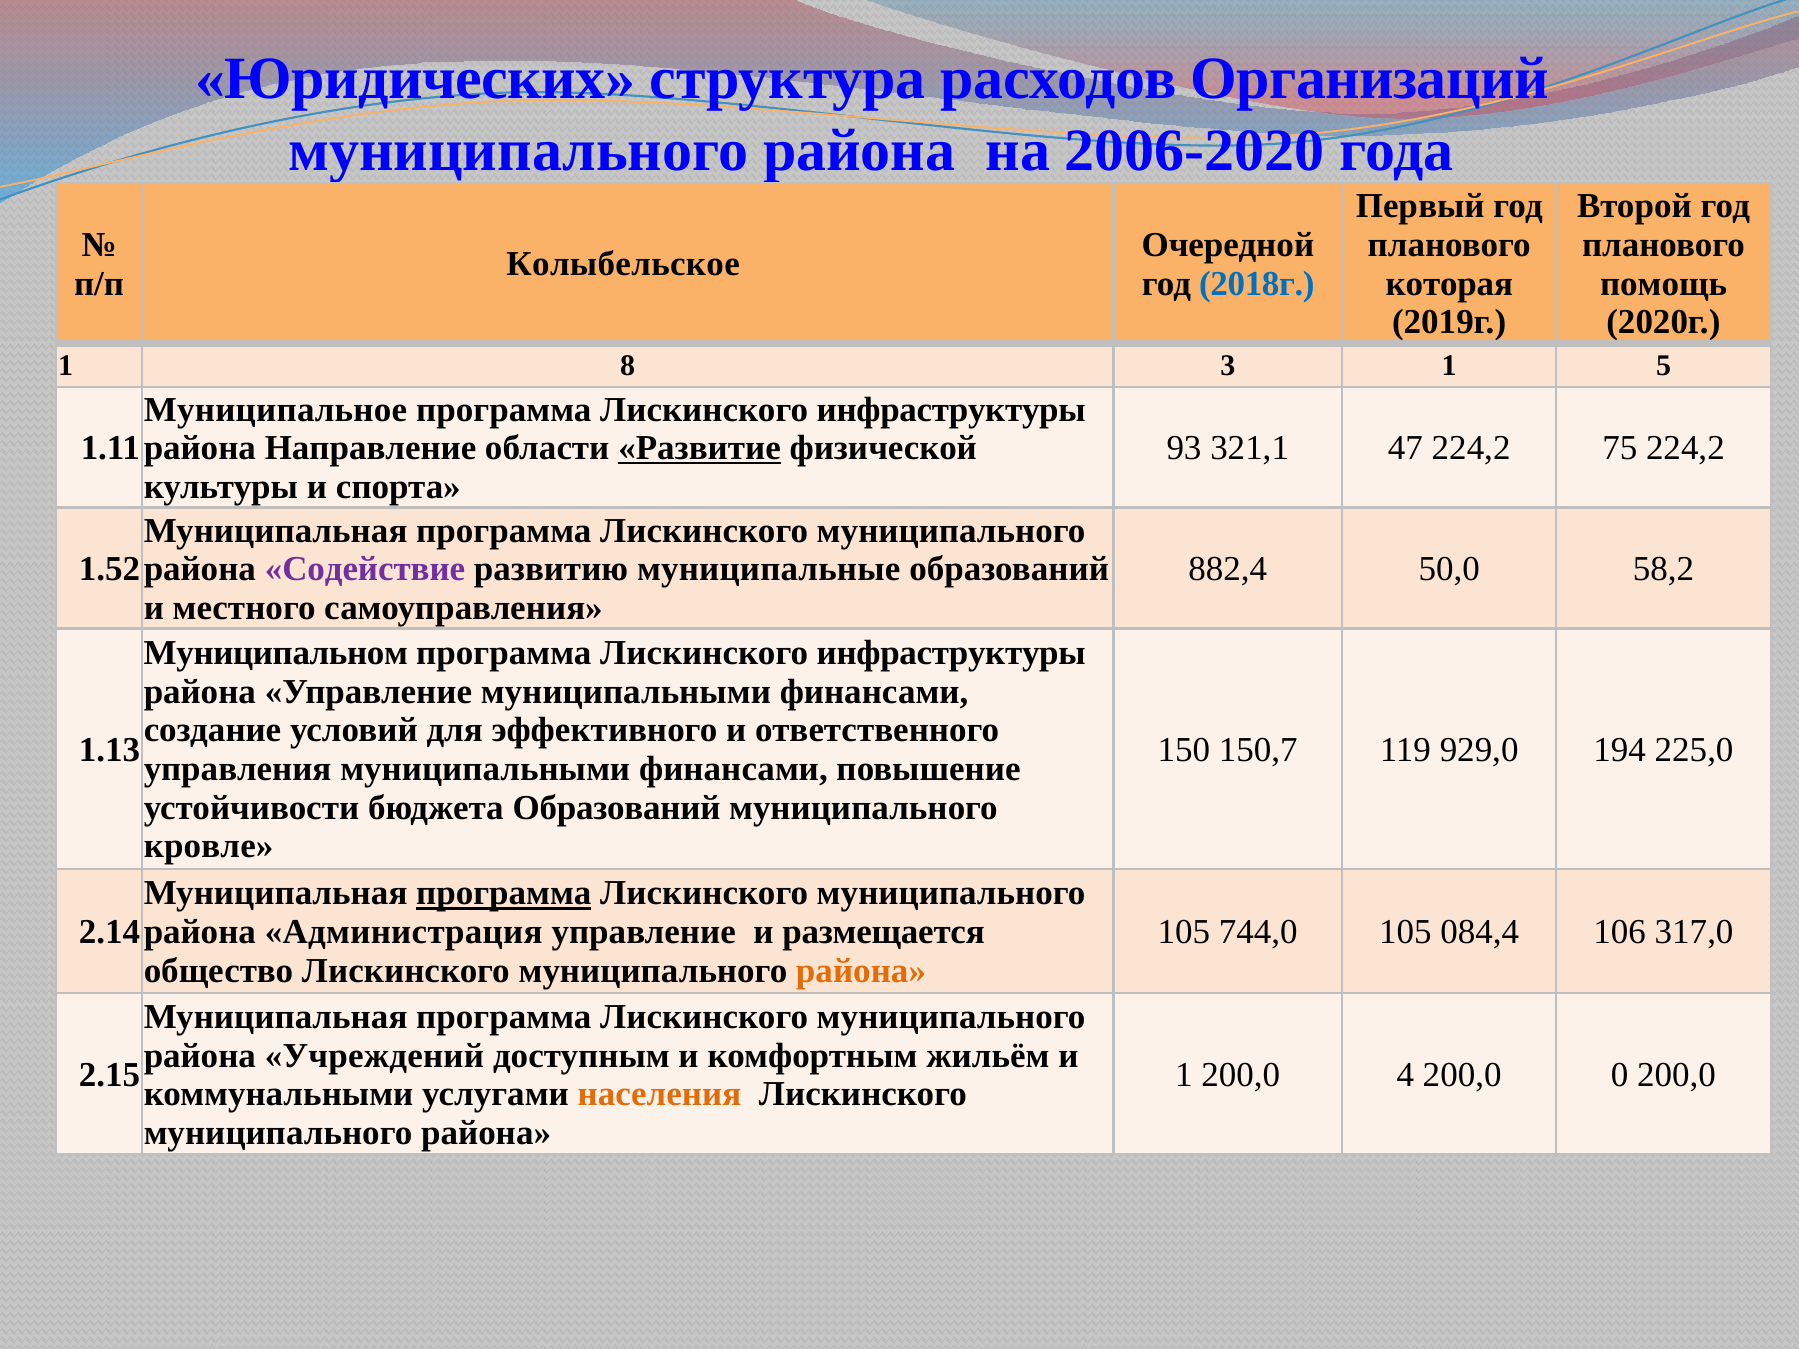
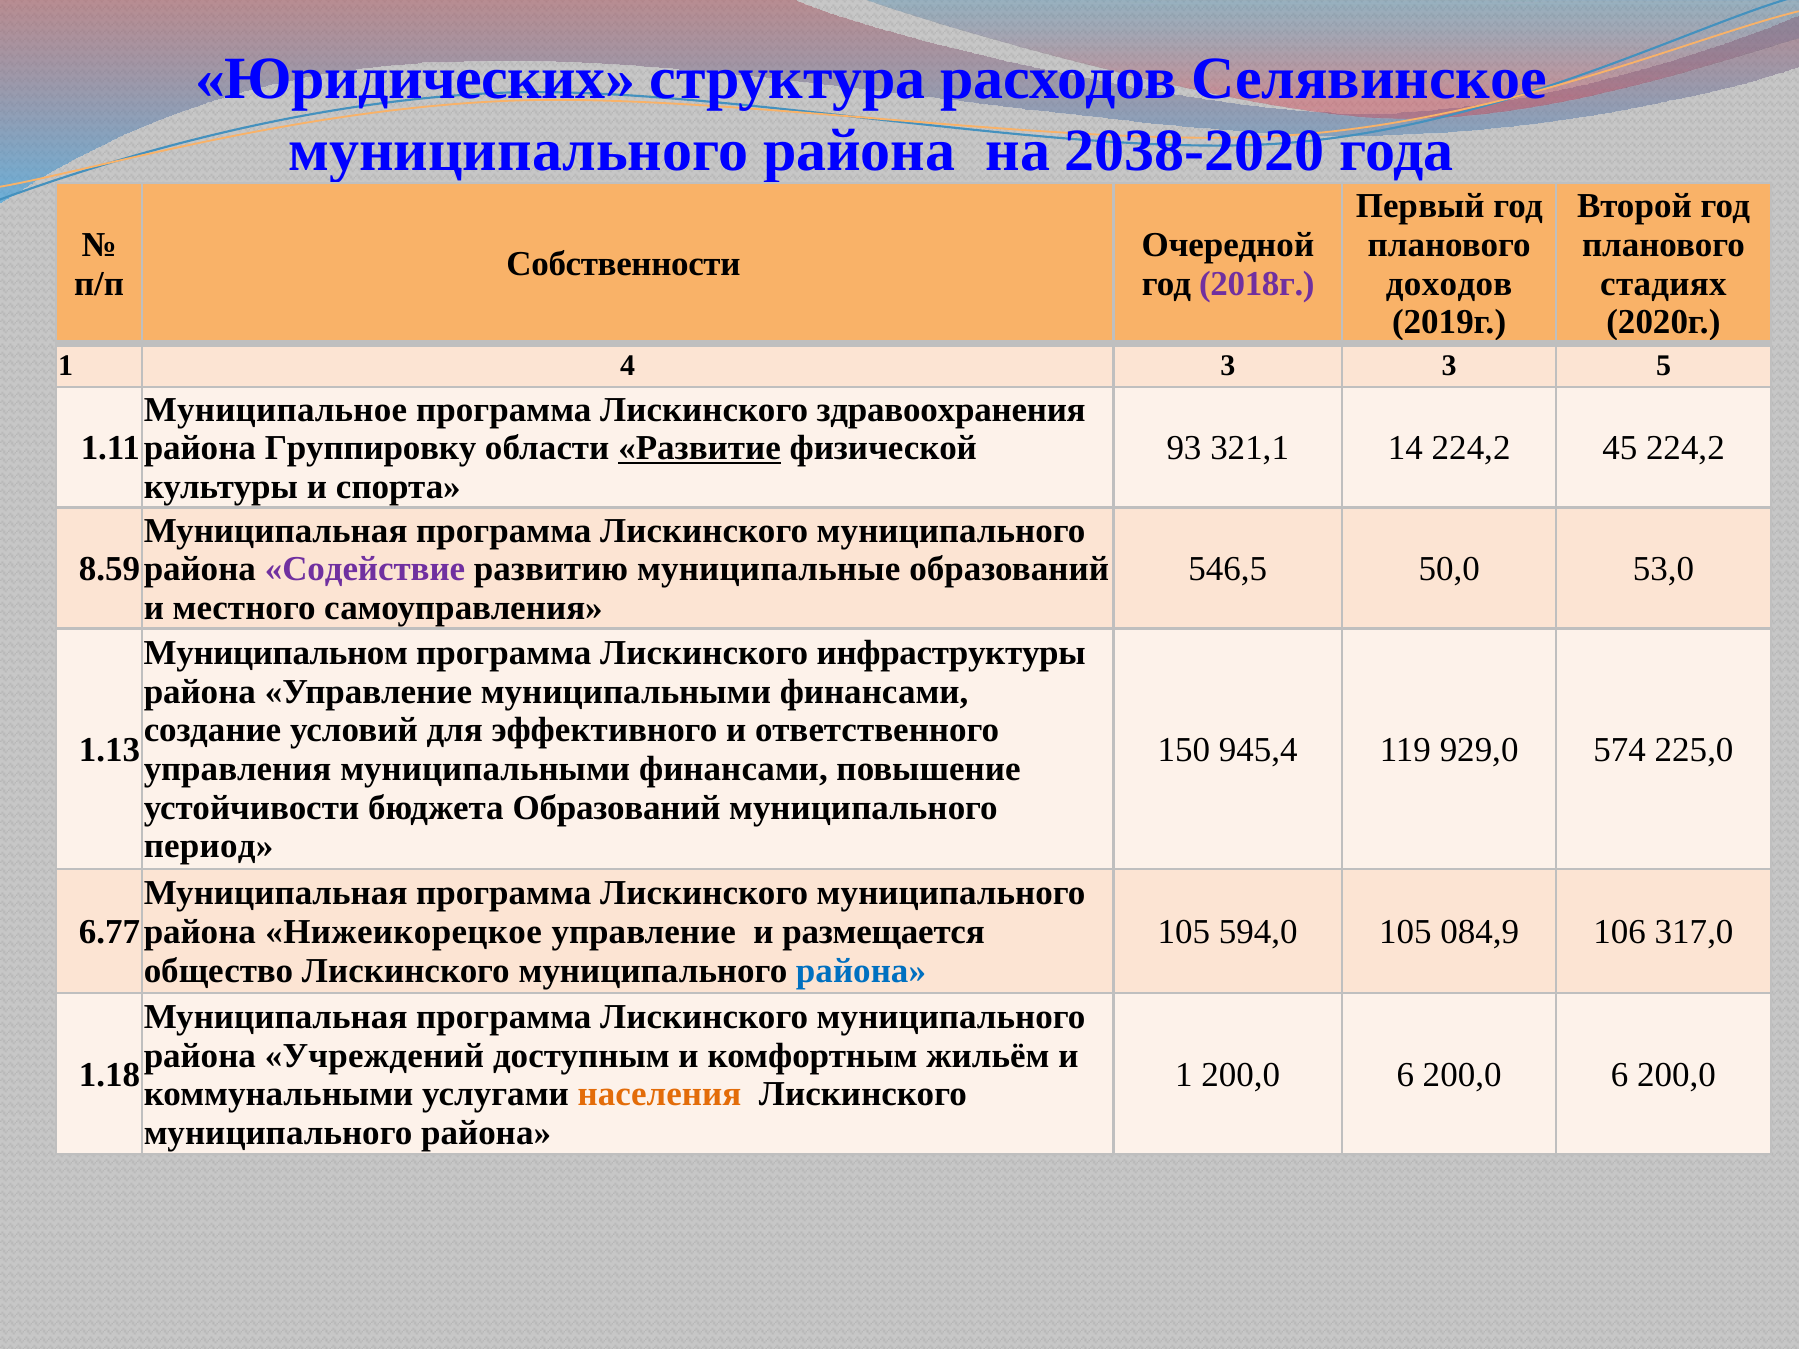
Организаций: Организаций -> Селявинское
2006-2020: 2006-2020 -> 2038-2020
Колыбельское: Колыбельское -> Собственности
2018г colour: blue -> purple
которая: которая -> доходов
помощь: помощь -> стадиях
8: 8 -> 4
3 1: 1 -> 3
инфраструктуры at (951, 410): инфраструктуры -> здравоохранения
Направление: Направление -> Группировку
47: 47 -> 14
75: 75 -> 45
1.52: 1.52 -> 8.59
882,4: 882,4 -> 546,5
58,2: 58,2 -> 53,0
150,7: 150,7 -> 945,4
194: 194 -> 574
кровле: кровле -> период
программа at (504, 894) underline: present -> none
2.14: 2.14 -> 6.77
Администрация: Администрация -> Нижеикорецкое
744,0: 744,0 -> 594,0
084,4: 084,4 -> 084,9
района at (861, 971) colour: orange -> blue
2.15: 2.15 -> 1.18
1 200,0 4: 4 -> 6
0 at (1620, 1075): 0 -> 6
